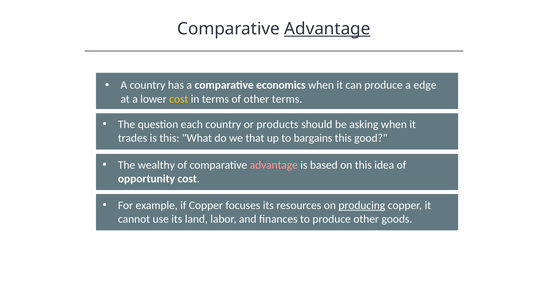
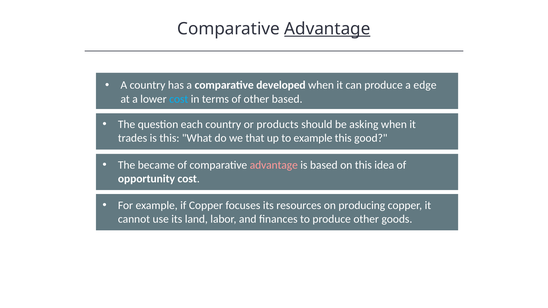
economics: economics -> developed
cost at (179, 99) colour: yellow -> light blue
other terms: terms -> based
to bargains: bargains -> example
wealthy: wealthy -> became
producing underline: present -> none
